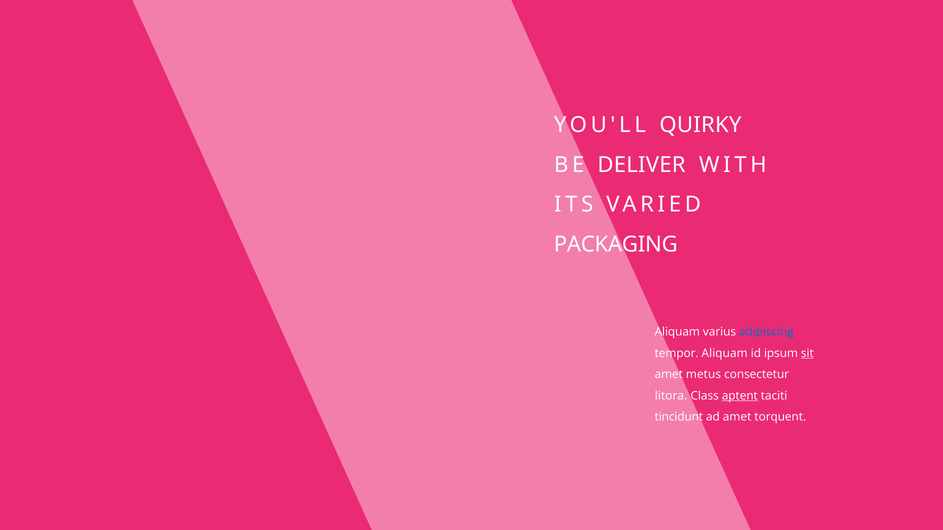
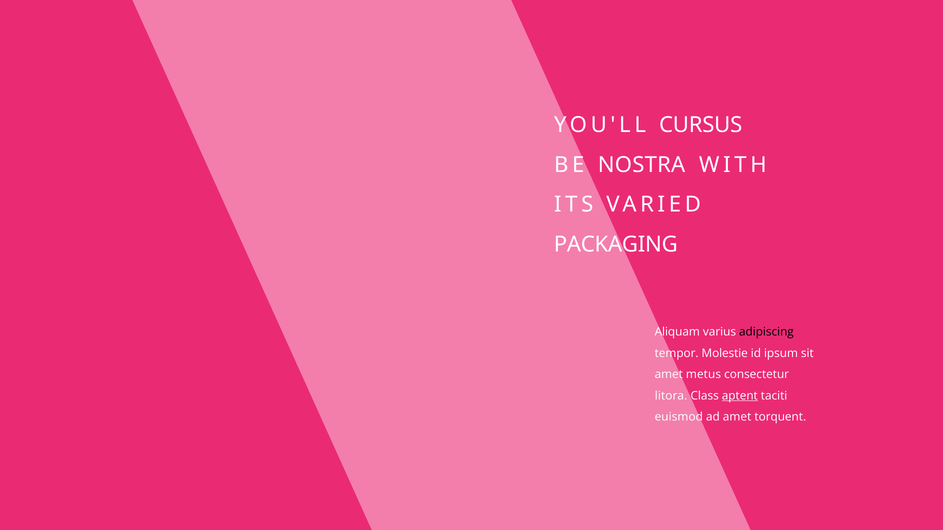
QUIRKY: QUIRKY -> CURSUS
DELIVER: DELIVER -> NOSTRA
adipiscing colour: blue -> black
tempor Aliquam: Aliquam -> Molestie
sit underline: present -> none
tincidunt: tincidunt -> euismod
